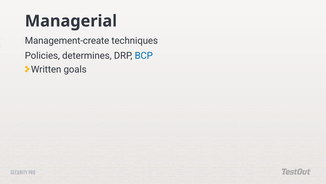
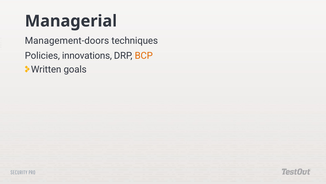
Management-create: Management-create -> Management-doors
determines: determines -> innovations
BCP colour: blue -> orange
